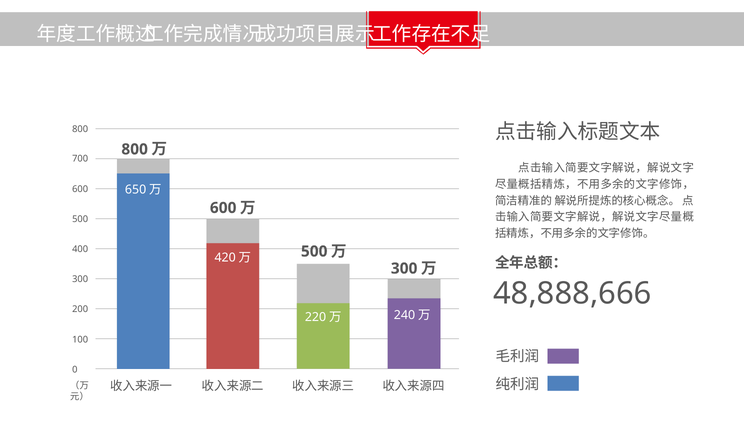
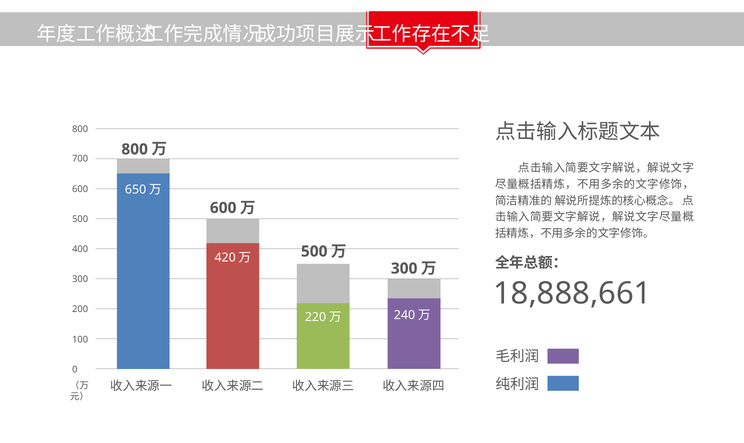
48,888,666: 48,888,666 -> 18,888,661
